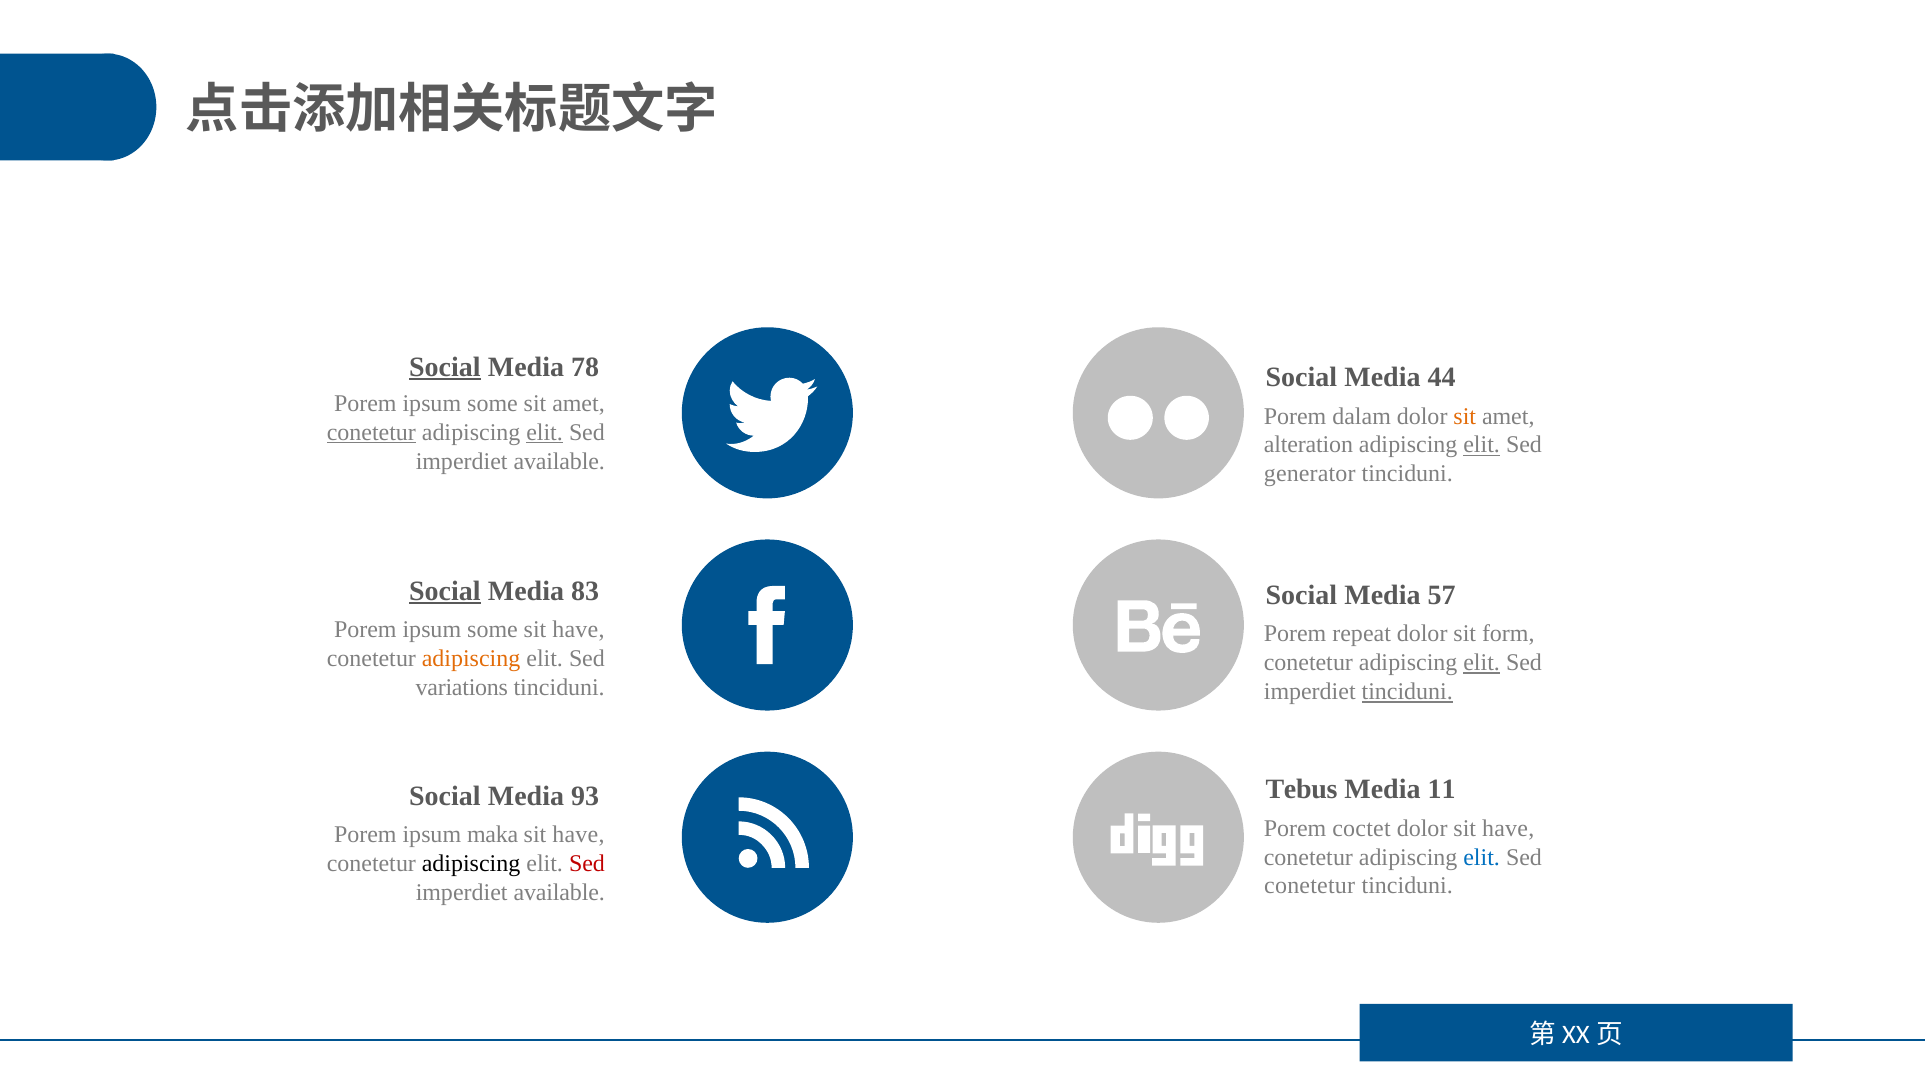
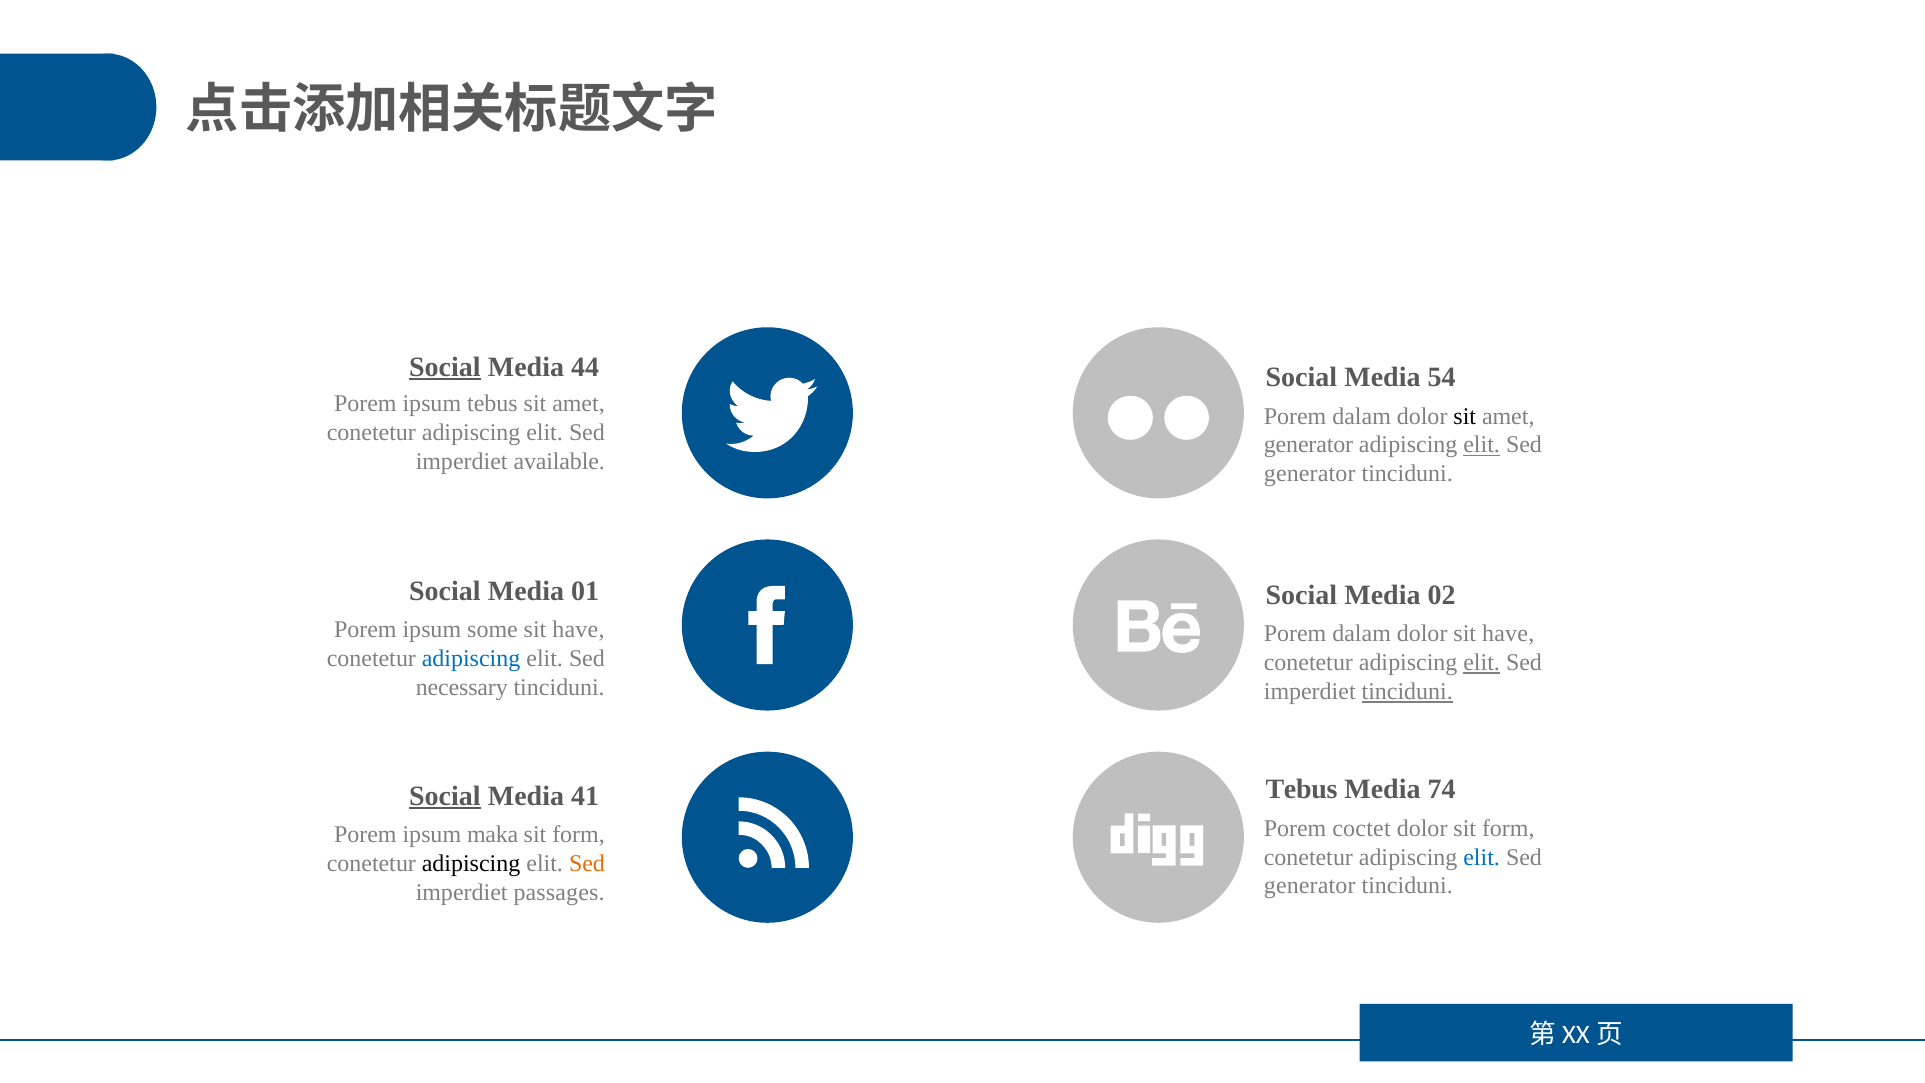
78: 78 -> 44
44: 44 -> 54
some at (492, 403): some -> tebus
sit at (1465, 416) colour: orange -> black
conetetur at (371, 432) underline: present -> none
elit at (545, 432) underline: present -> none
alteration at (1308, 445): alteration -> generator
Social at (445, 591) underline: present -> none
83: 83 -> 01
57: 57 -> 02
repeat at (1362, 634): repeat -> dalam
dolor sit form: form -> have
adipiscing at (471, 658) colour: orange -> blue
variations: variations -> necessary
11: 11 -> 74
Social at (445, 796) underline: none -> present
93: 93 -> 41
dolor sit have: have -> form
have at (578, 834): have -> form
Sed at (587, 863) colour: red -> orange
conetetur at (1310, 886): conetetur -> generator
available at (559, 892): available -> passages
